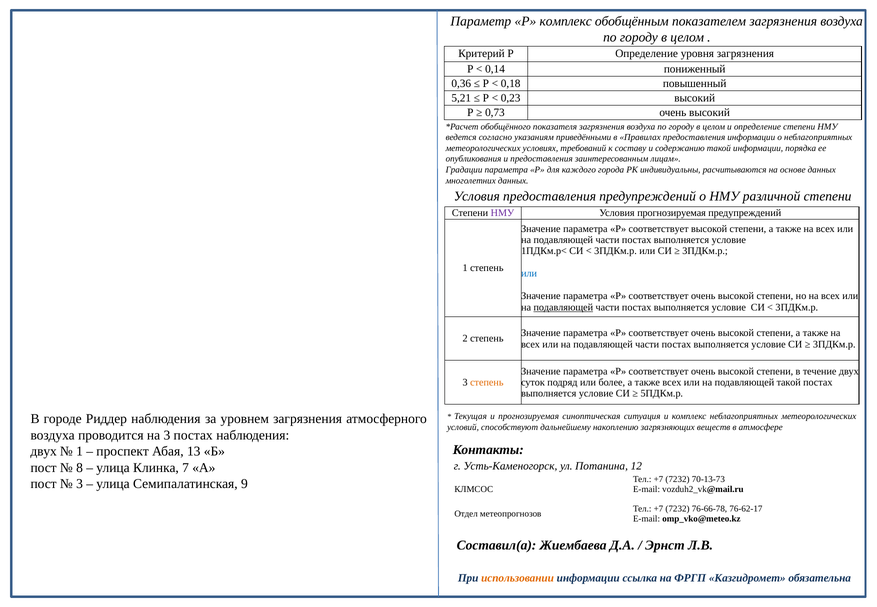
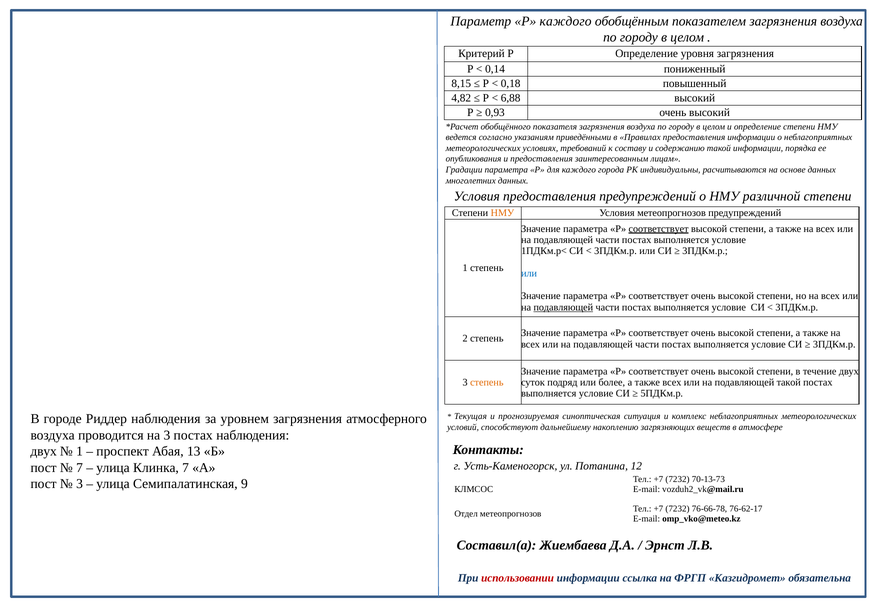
Р комплекс: комплекс -> каждого
0,36: 0,36 -> 8,15
5,21: 5,21 -> 4,82
0,23: 0,23 -> 6,88
0,73: 0,73 -> 0,93
НМУ at (502, 213) colour: purple -> orange
Условия прогнозируемая: прогнозируемая -> метеопрогнозов
соответствует at (659, 229) underline: none -> present
8 at (80, 468): 8 -> 7
использовании colour: orange -> red
